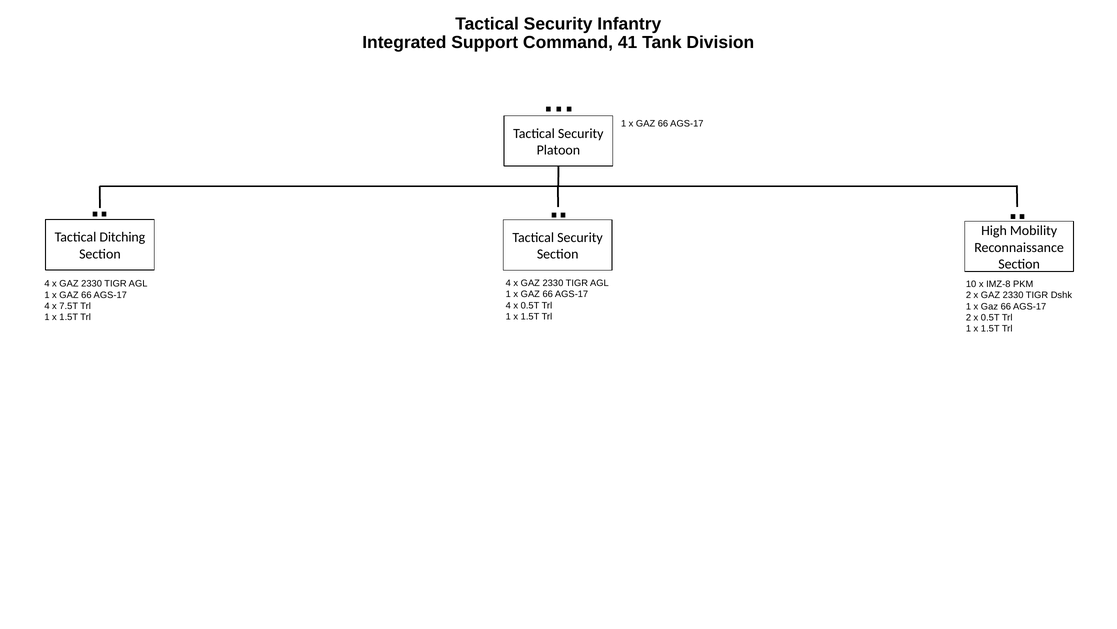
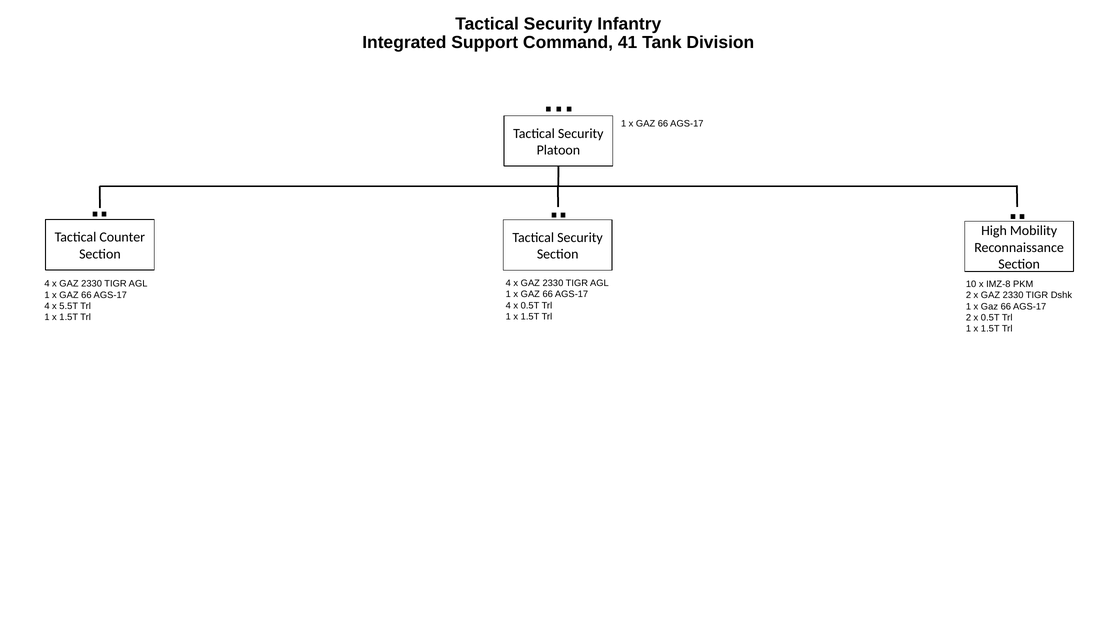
Ditching: Ditching -> Counter
7.5T: 7.5T -> 5.5T
